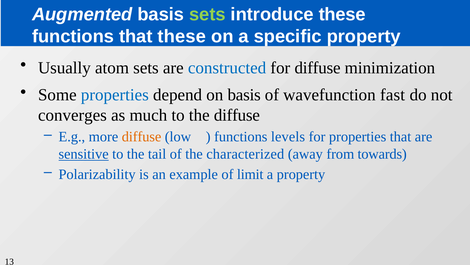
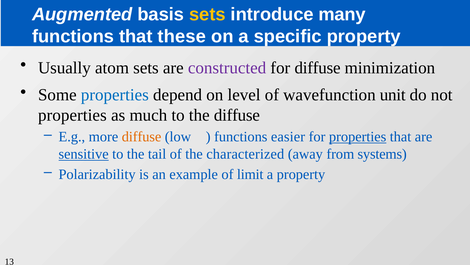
sets at (207, 15) colour: light green -> yellow
introduce these: these -> many
constructed colour: blue -> purple
on basis: basis -> level
fast: fast -> unit
converges at (72, 115): converges -> properties
levels: levels -> easier
properties at (358, 137) underline: none -> present
towards: towards -> systems
